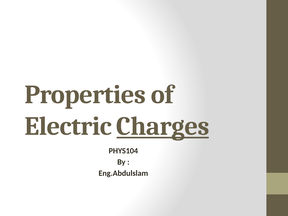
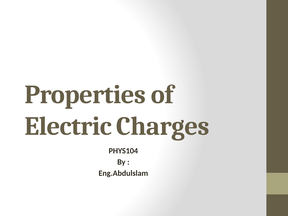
Charges underline: present -> none
